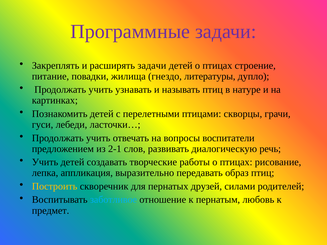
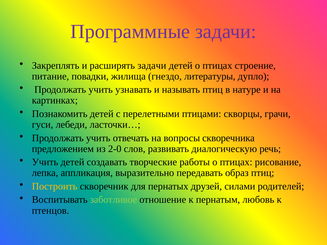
воспитатели: воспитатели -> скворечника
2-1: 2-1 -> 2-0
заботливое colour: light blue -> light green
предмет: предмет -> птенцов
